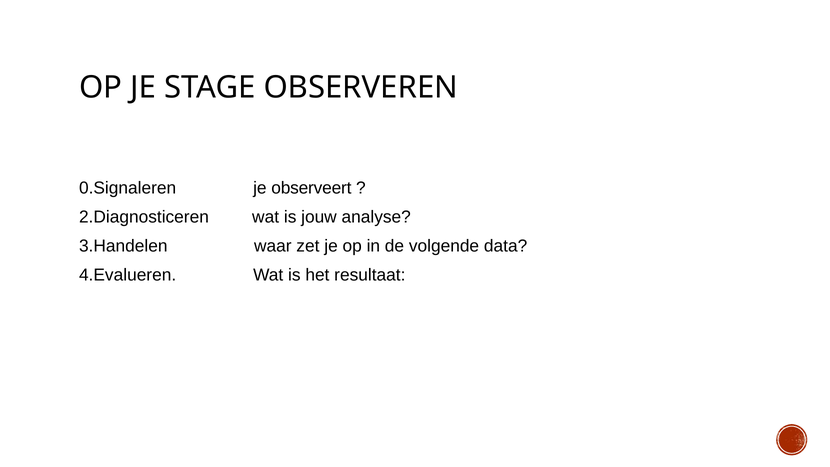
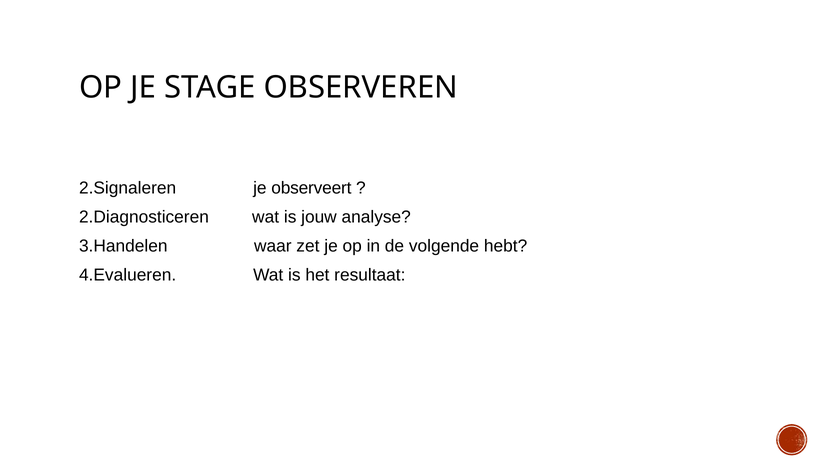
0.Signaleren: 0.Signaleren -> 2.Signaleren
data: data -> hebt
